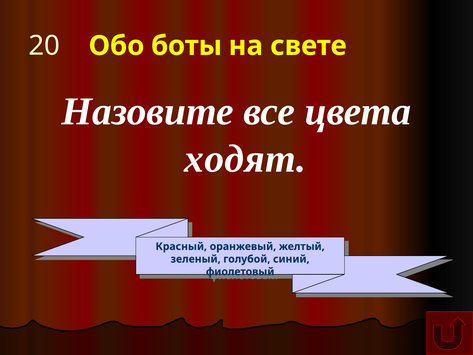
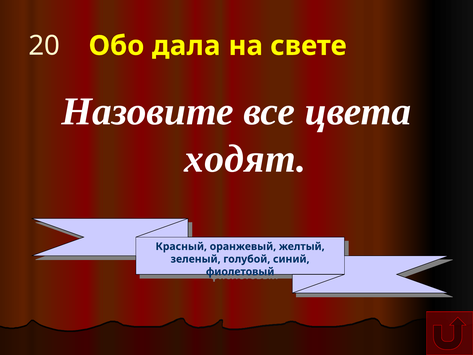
боты: боты -> дала
